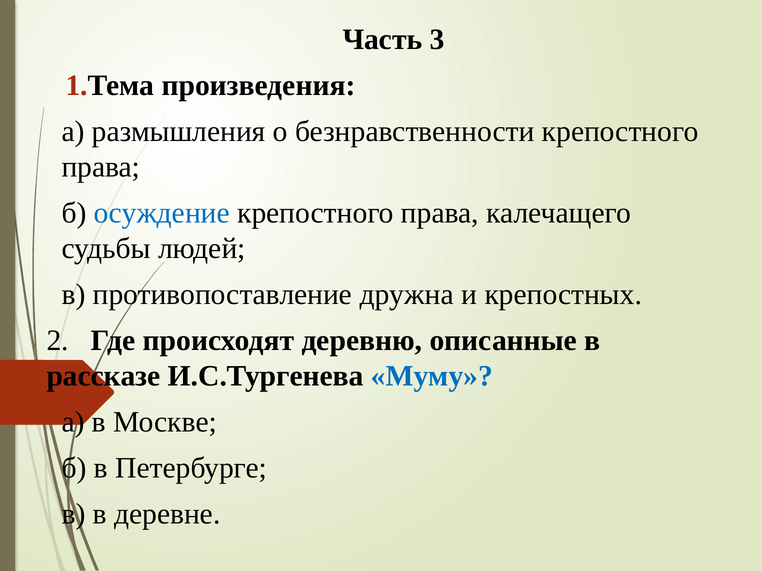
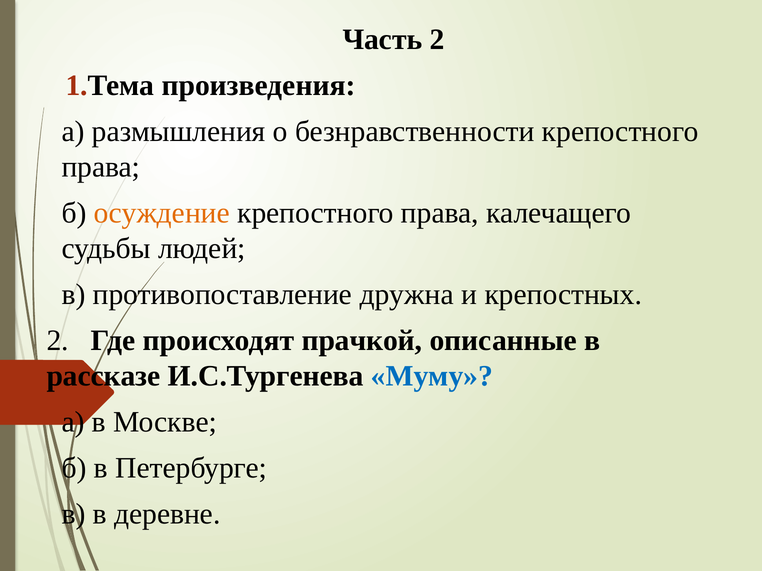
Часть 3: 3 -> 2
осуждение colour: blue -> orange
деревню: деревню -> прачкой
